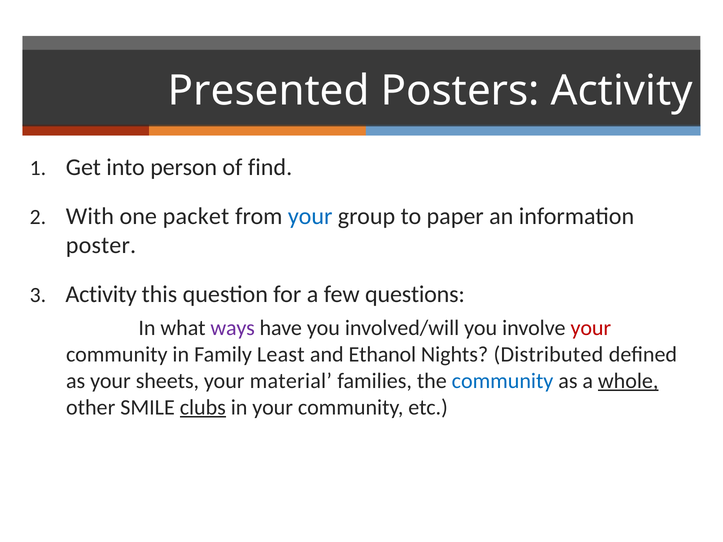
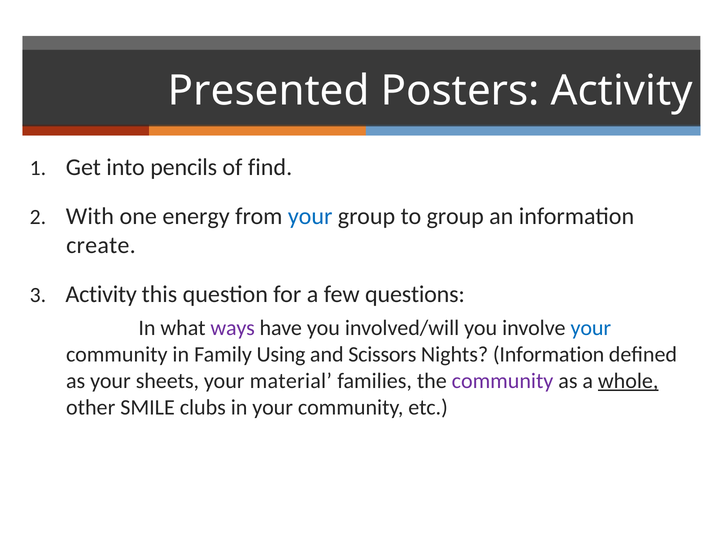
person: person -> pencils
packet: packet -> energy
to paper: paper -> group
poster: poster -> create
your at (591, 328) colour: red -> blue
Least: Least -> Using
Ethanol: Ethanol -> Scissors
Nights Distributed: Distributed -> Information
community at (503, 381) colour: blue -> purple
clubs underline: present -> none
